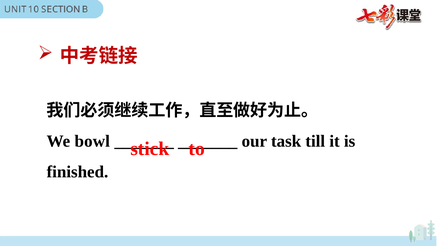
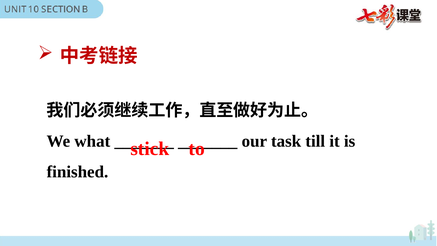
bowl: bowl -> what
